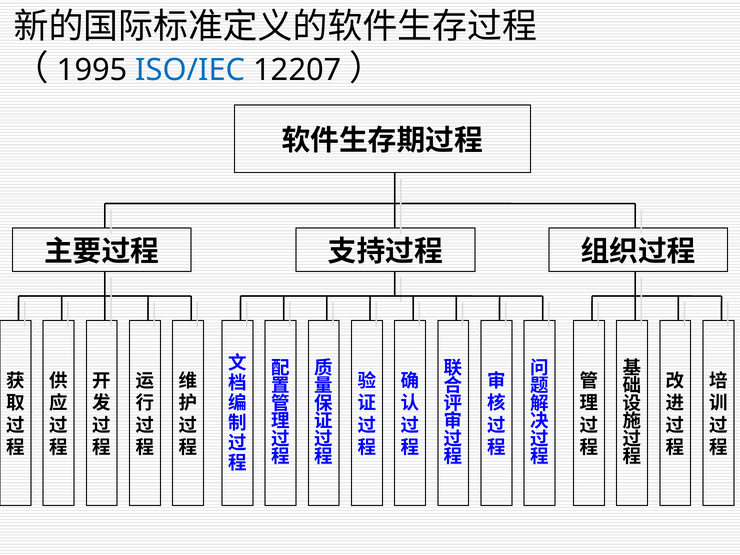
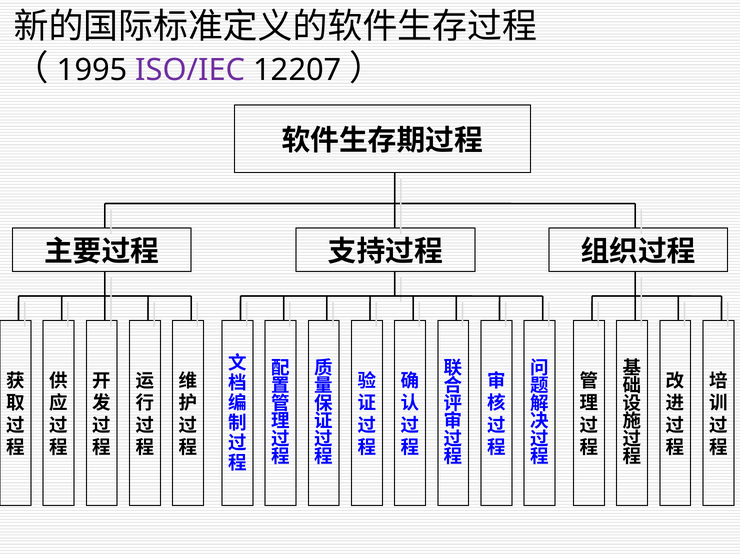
ISO/IEC colour: blue -> purple
